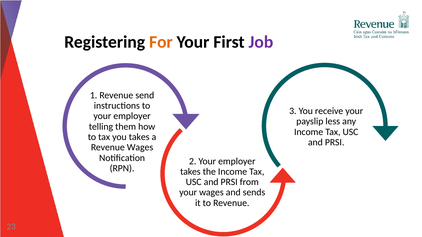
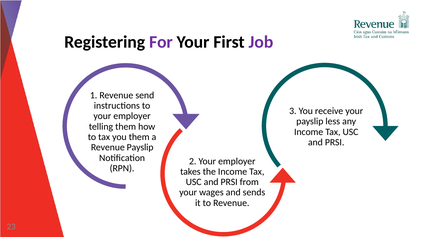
For colour: orange -> purple
takes at (139, 137): takes -> them
Wages at (140, 148): Wages -> Payslip
